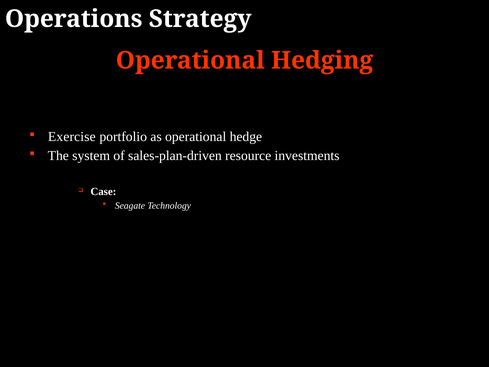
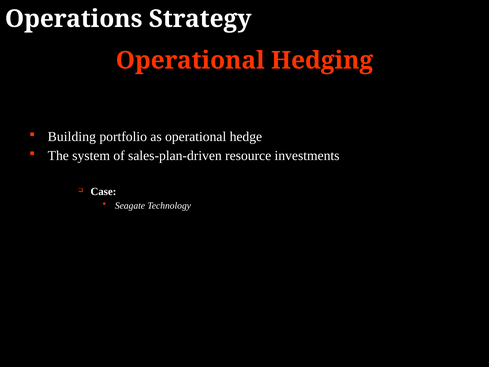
Exercise: Exercise -> Building
